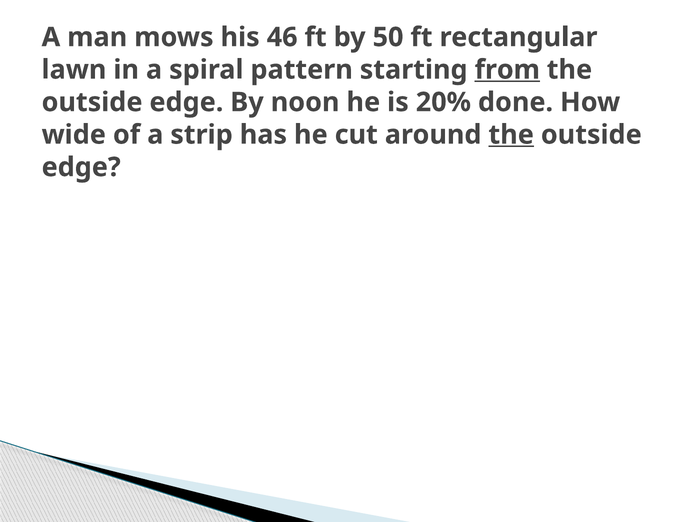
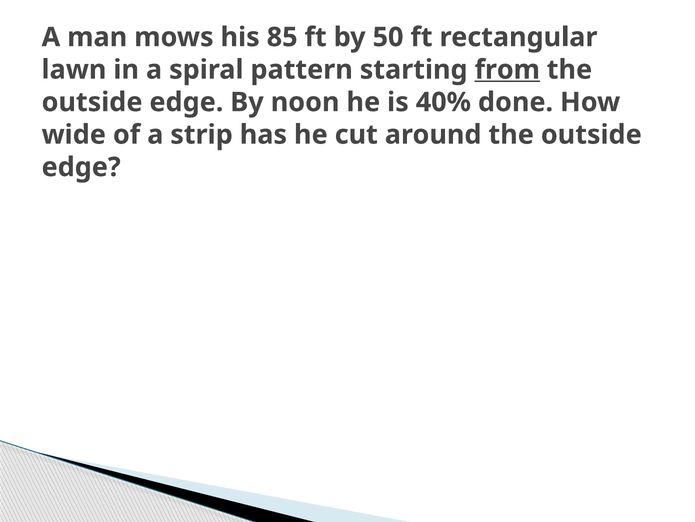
46: 46 -> 85
20%: 20% -> 40%
the at (511, 135) underline: present -> none
